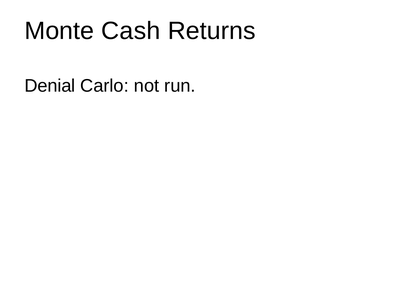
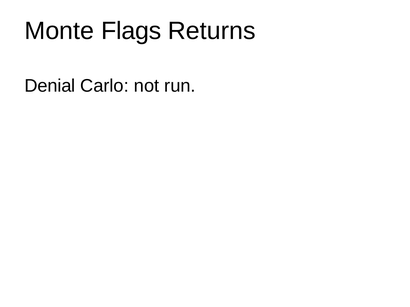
Cash: Cash -> Flags
